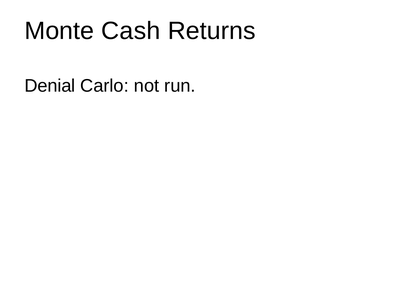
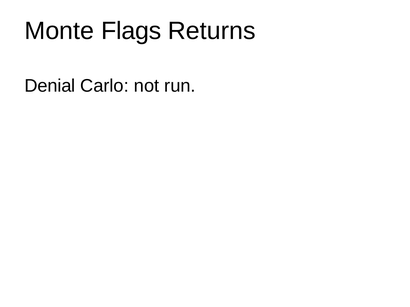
Cash: Cash -> Flags
